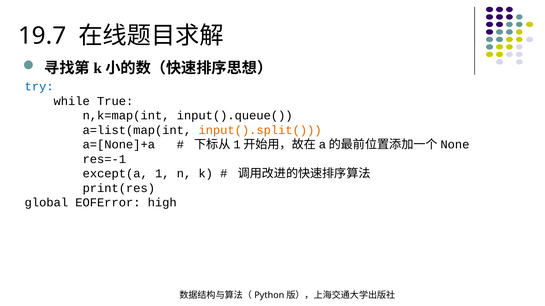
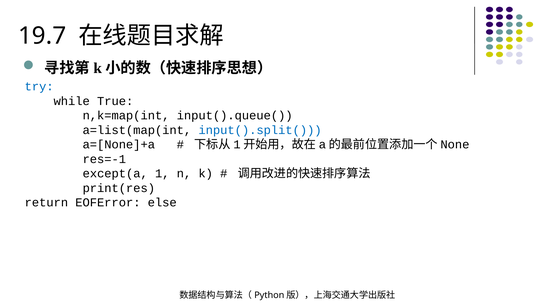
input().split( colour: orange -> blue
global: global -> return
high: high -> else
